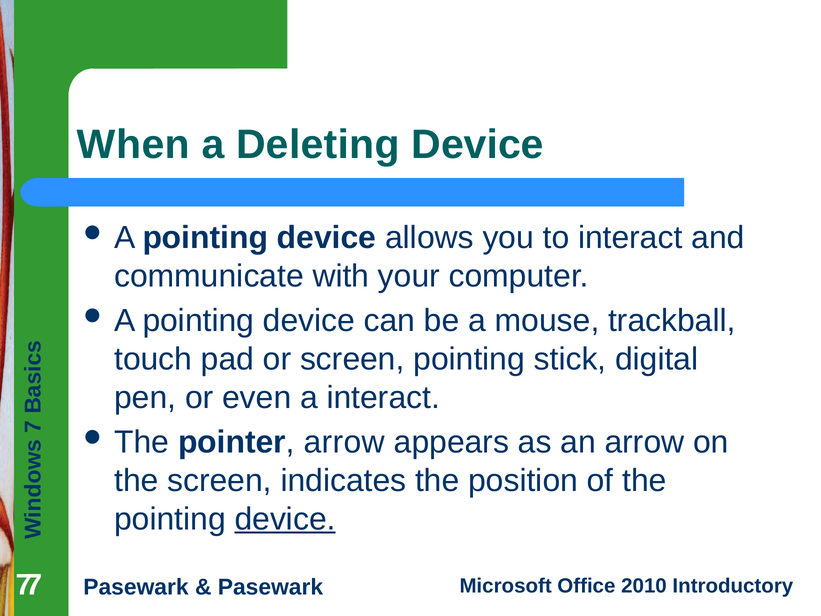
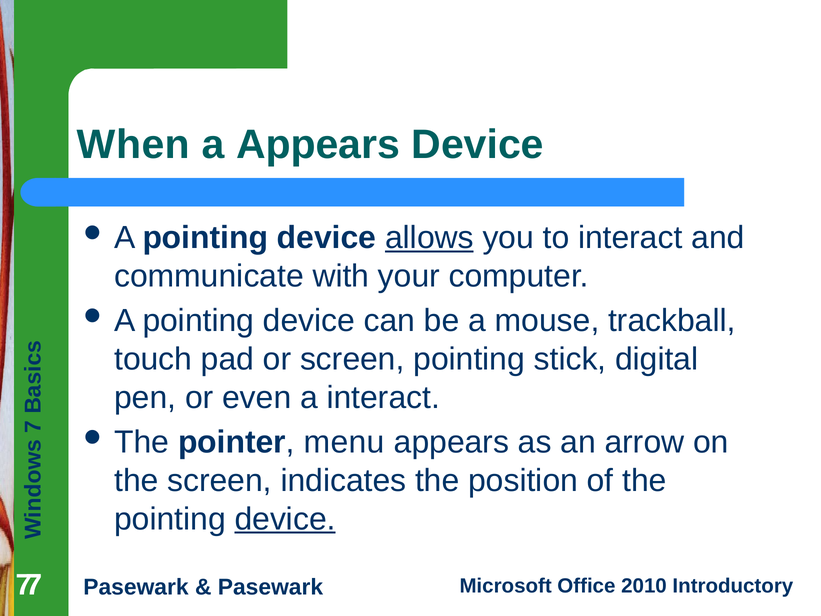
a Deleting: Deleting -> Appears
allows underline: none -> present
pointer arrow: arrow -> menu
